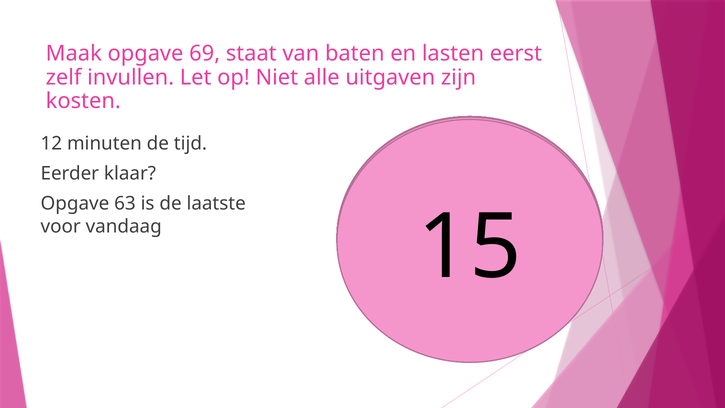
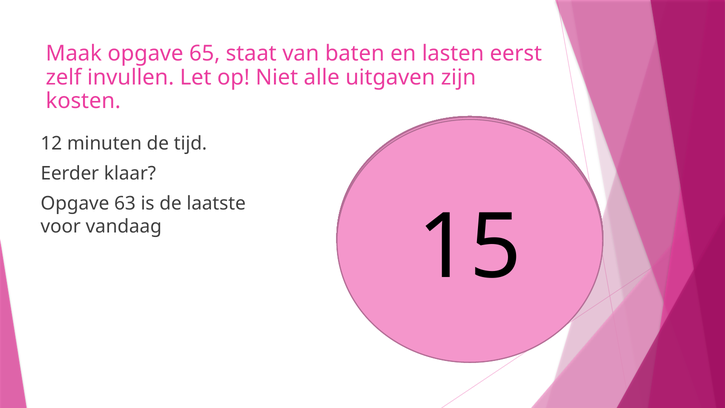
69: 69 -> 65
